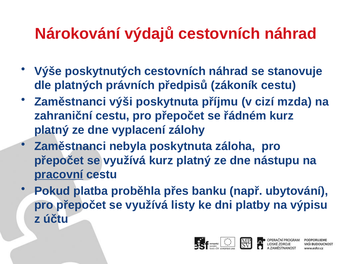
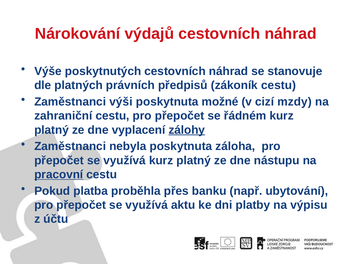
příjmu: příjmu -> možné
mzda: mzda -> mzdy
zálohy underline: none -> present
listy: listy -> aktu
